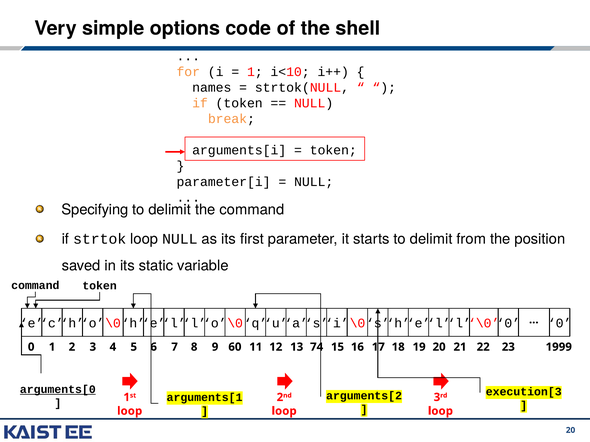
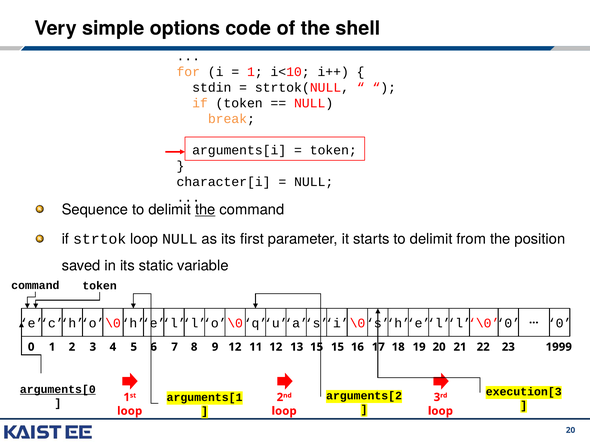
names: names -> stdin
parameter[i: parameter[i -> character[i
Specifying: Specifying -> Sequence
the at (205, 210) underline: none -> present
9 60: 60 -> 12
13 74: 74 -> 15
